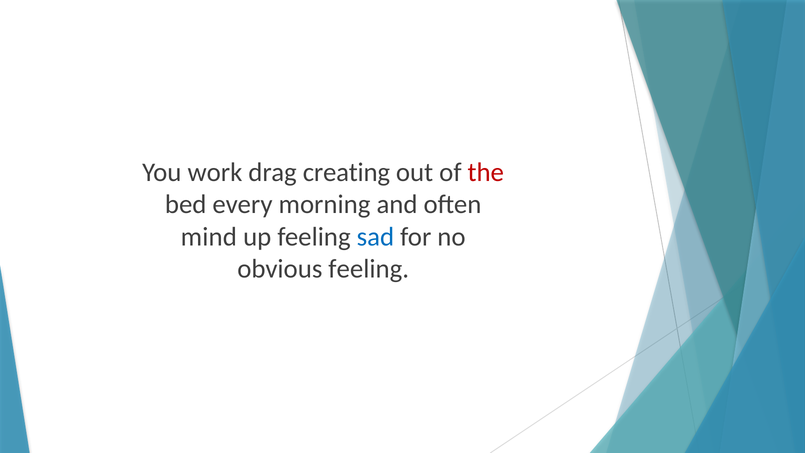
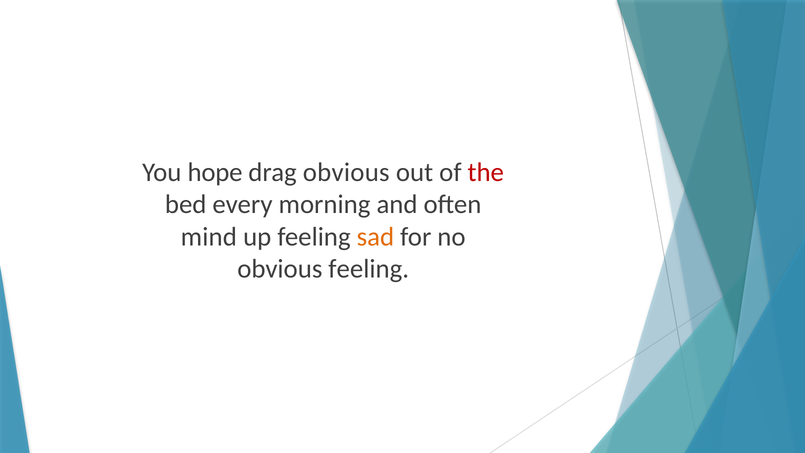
work: work -> hope
drag creating: creating -> obvious
sad colour: blue -> orange
